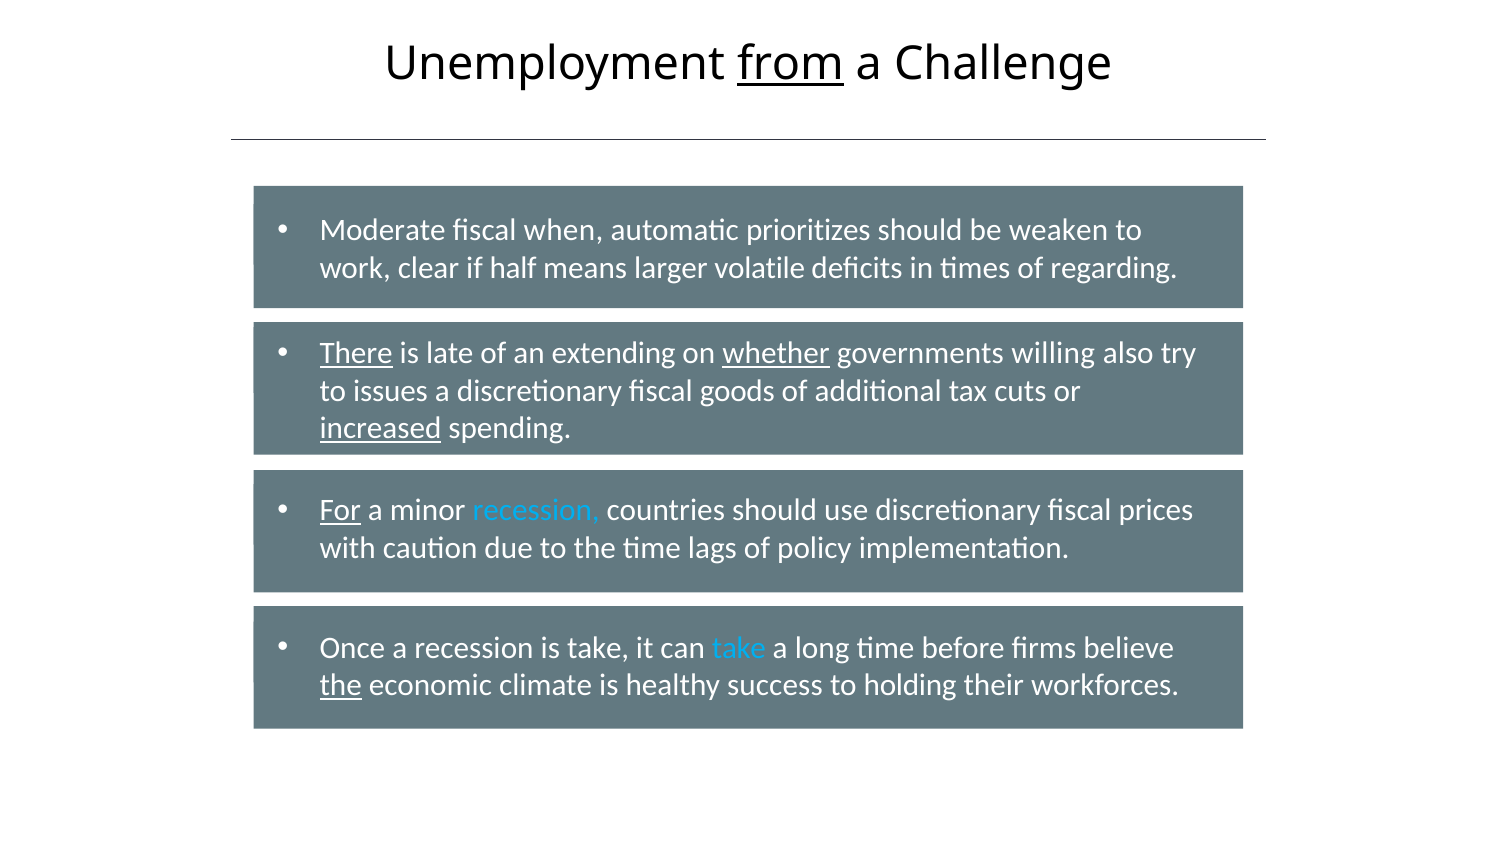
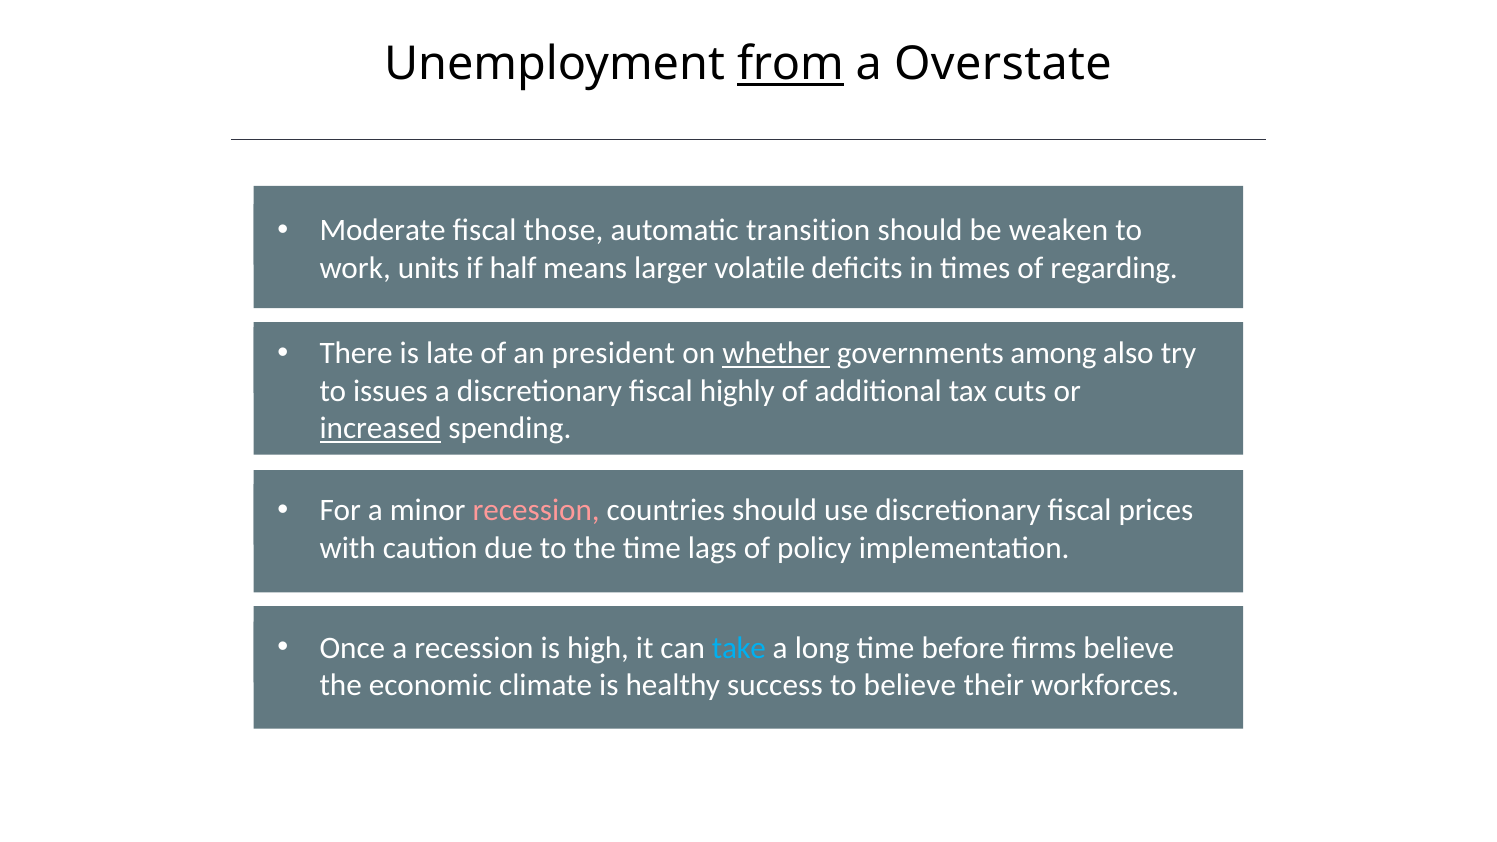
a Challenge: Challenge -> Overstate
when: when -> those
prioritizes: prioritizes -> transition
clear: clear -> units
There underline: present -> none
extending: extending -> president
willing: willing -> among
fiscal goods: goods -> highly
For underline: present -> none
recession at (536, 511) colour: light blue -> pink
take at (598, 648): take -> high
the at (341, 686) underline: present -> none
holding at (910, 686): holding -> believe
